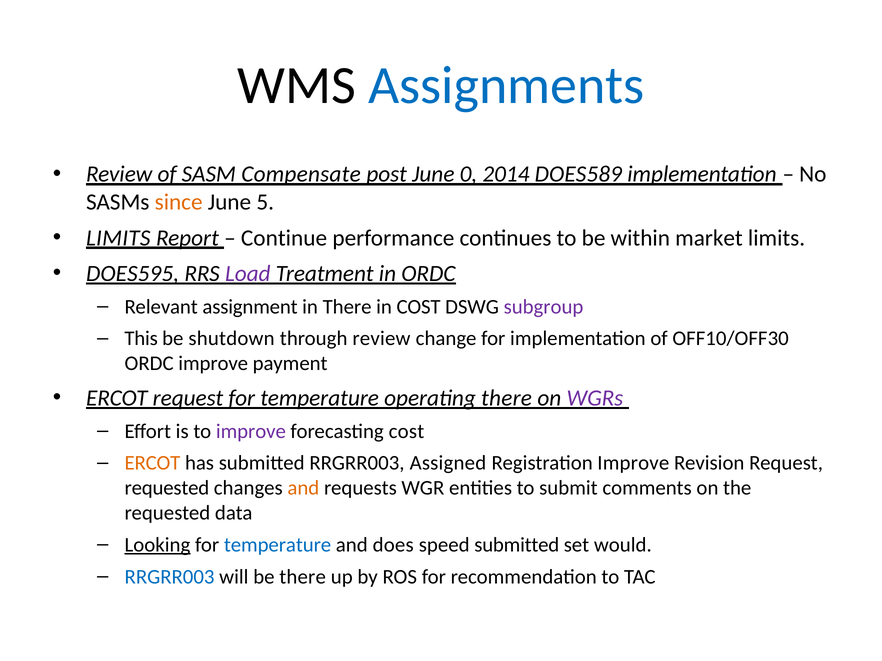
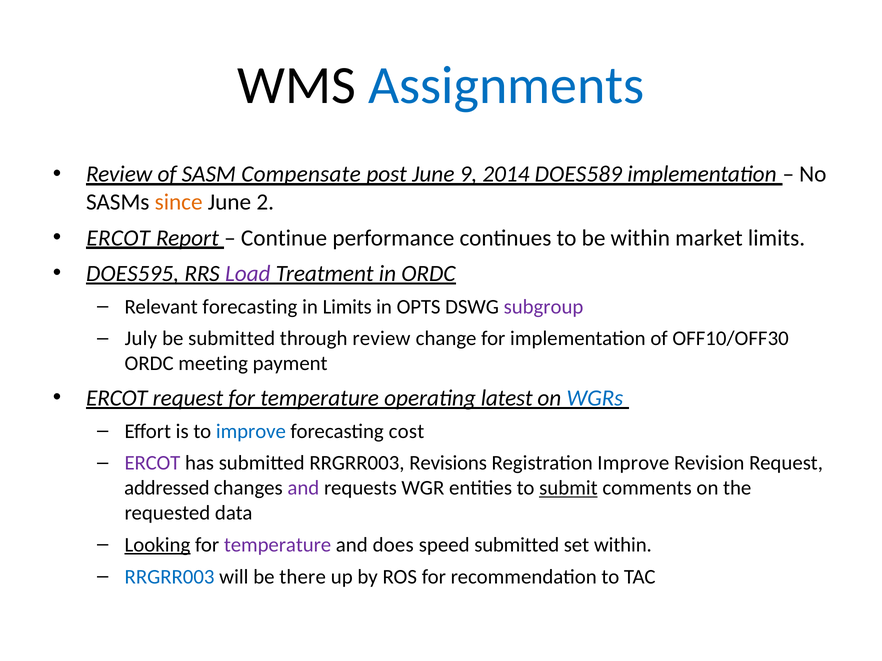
0: 0 -> 9
5: 5 -> 2
LIMITS at (118, 238): LIMITS -> ERCOT
Relevant assignment: assignment -> forecasting
in There: There -> Limits
in COST: COST -> OPTS
This: This -> July
be shutdown: shutdown -> submitted
ORDC improve: improve -> meeting
operating there: there -> latest
WGRs colour: purple -> blue
improve at (251, 431) colour: purple -> blue
ERCOT at (152, 463) colour: orange -> purple
Assigned: Assigned -> Revisions
requested at (167, 488): requested -> addressed
and at (303, 488) colour: orange -> purple
submit underline: none -> present
temperature at (278, 545) colour: blue -> purple
set would: would -> within
